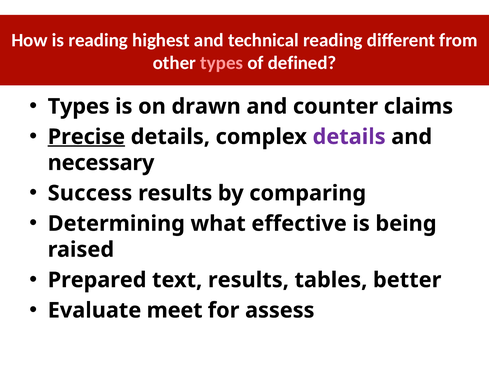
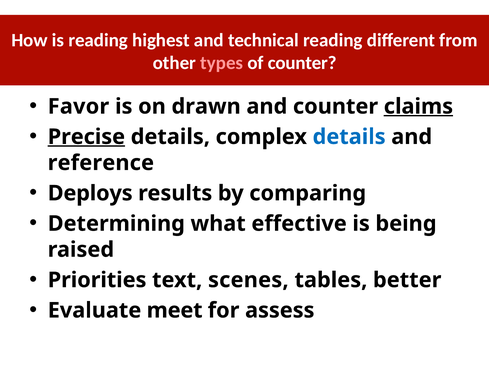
of defined: defined -> counter
Types at (79, 107): Types -> Favor
claims underline: none -> present
details at (349, 137) colour: purple -> blue
necessary: necessary -> reference
Success: Success -> Deploys
Prepared: Prepared -> Priorities
text results: results -> scenes
